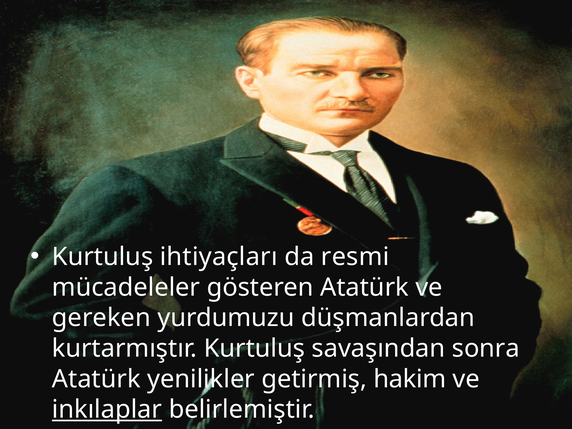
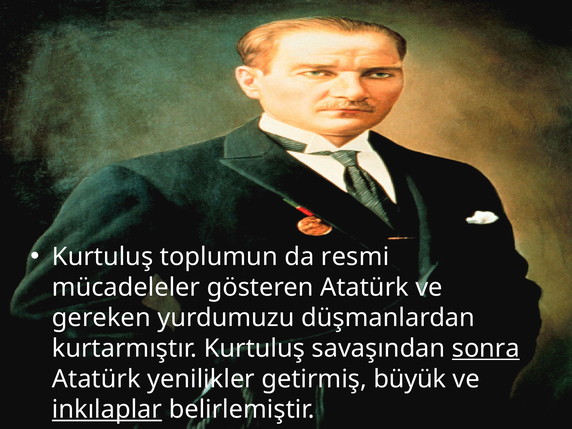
ihtiyaçları: ihtiyaçları -> toplumun
sonra underline: none -> present
hakim: hakim -> büyük
